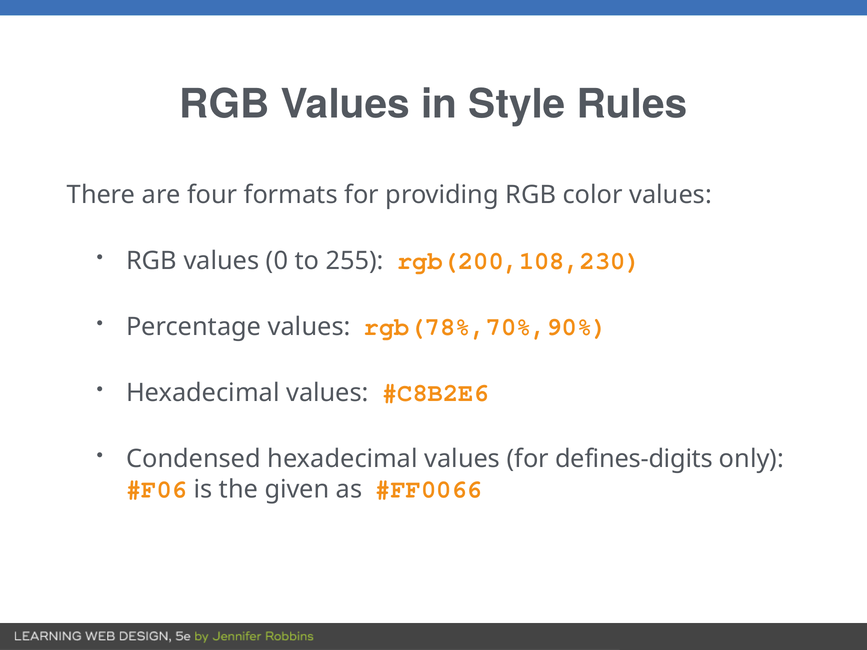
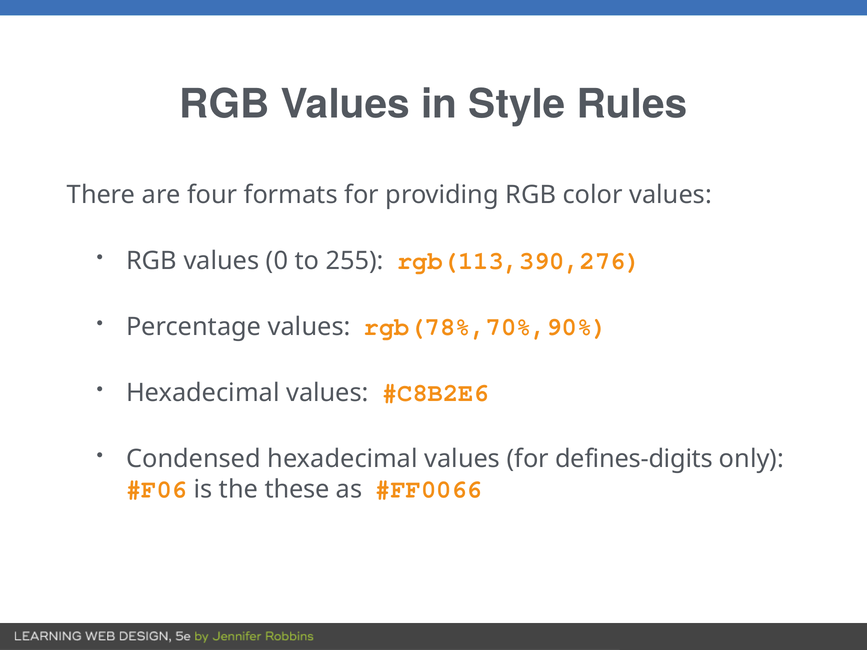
rgb(200,108,230: rgb(200,108,230 -> rgb(113,390,276
given: given -> these
